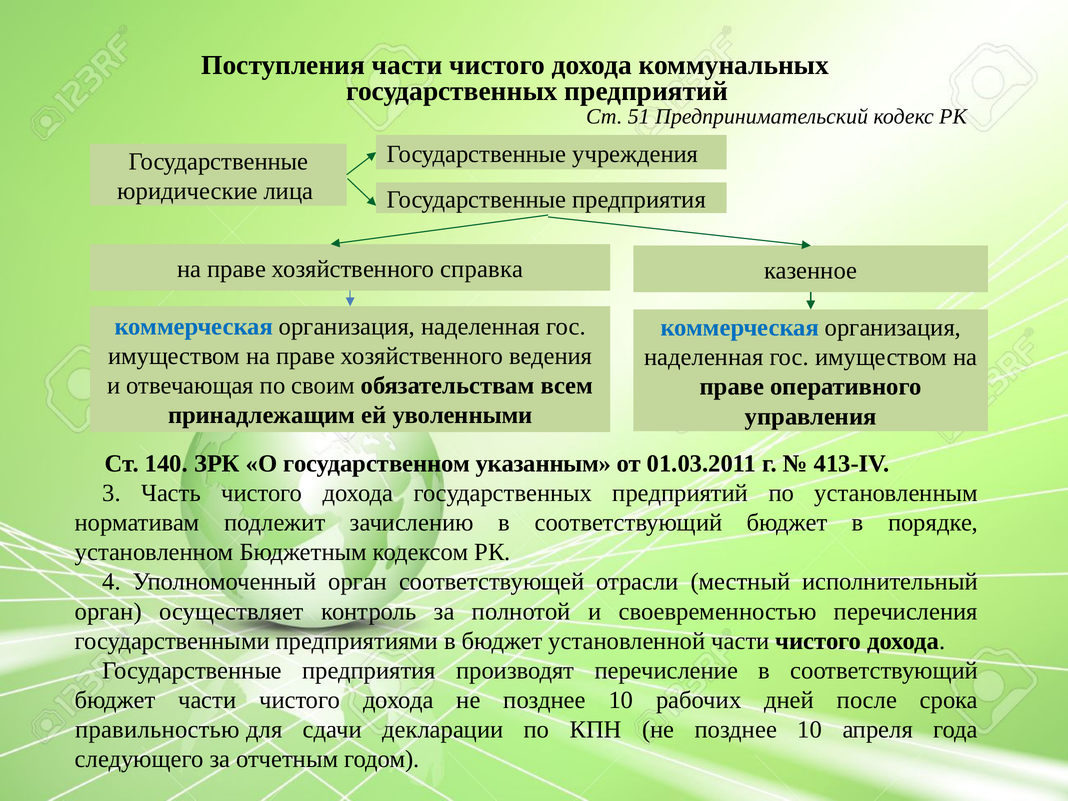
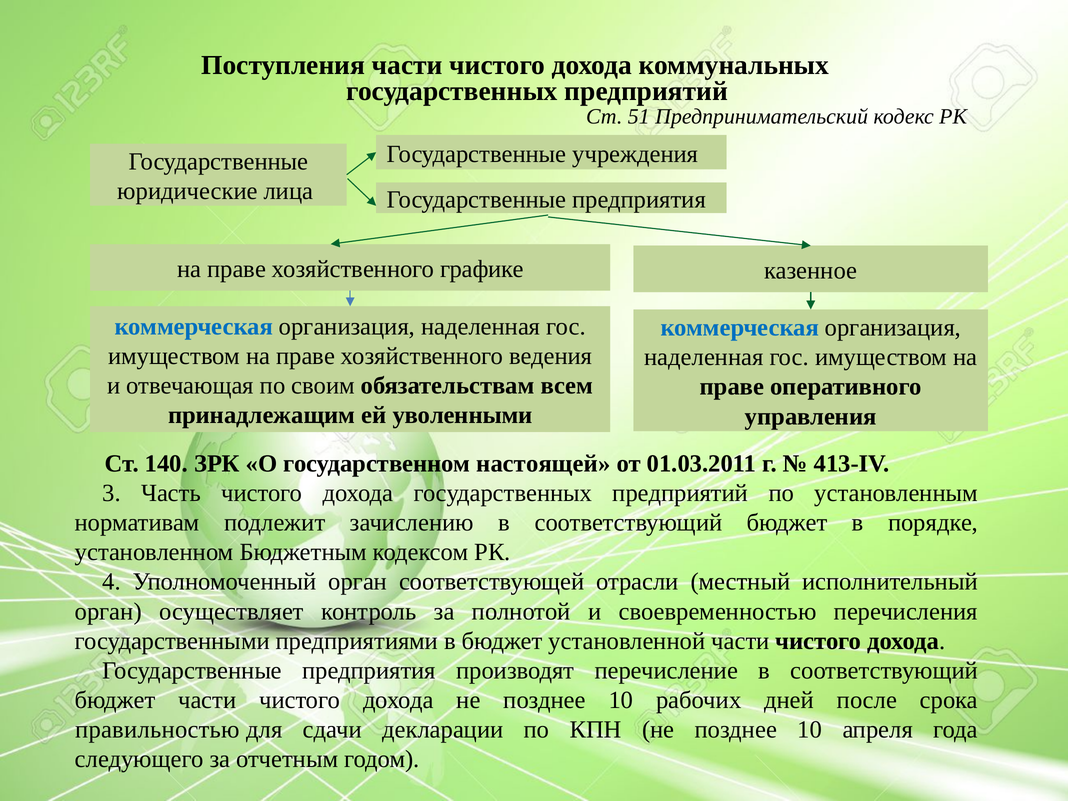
справка: справка -> графике
указанным: указанным -> настоящей
